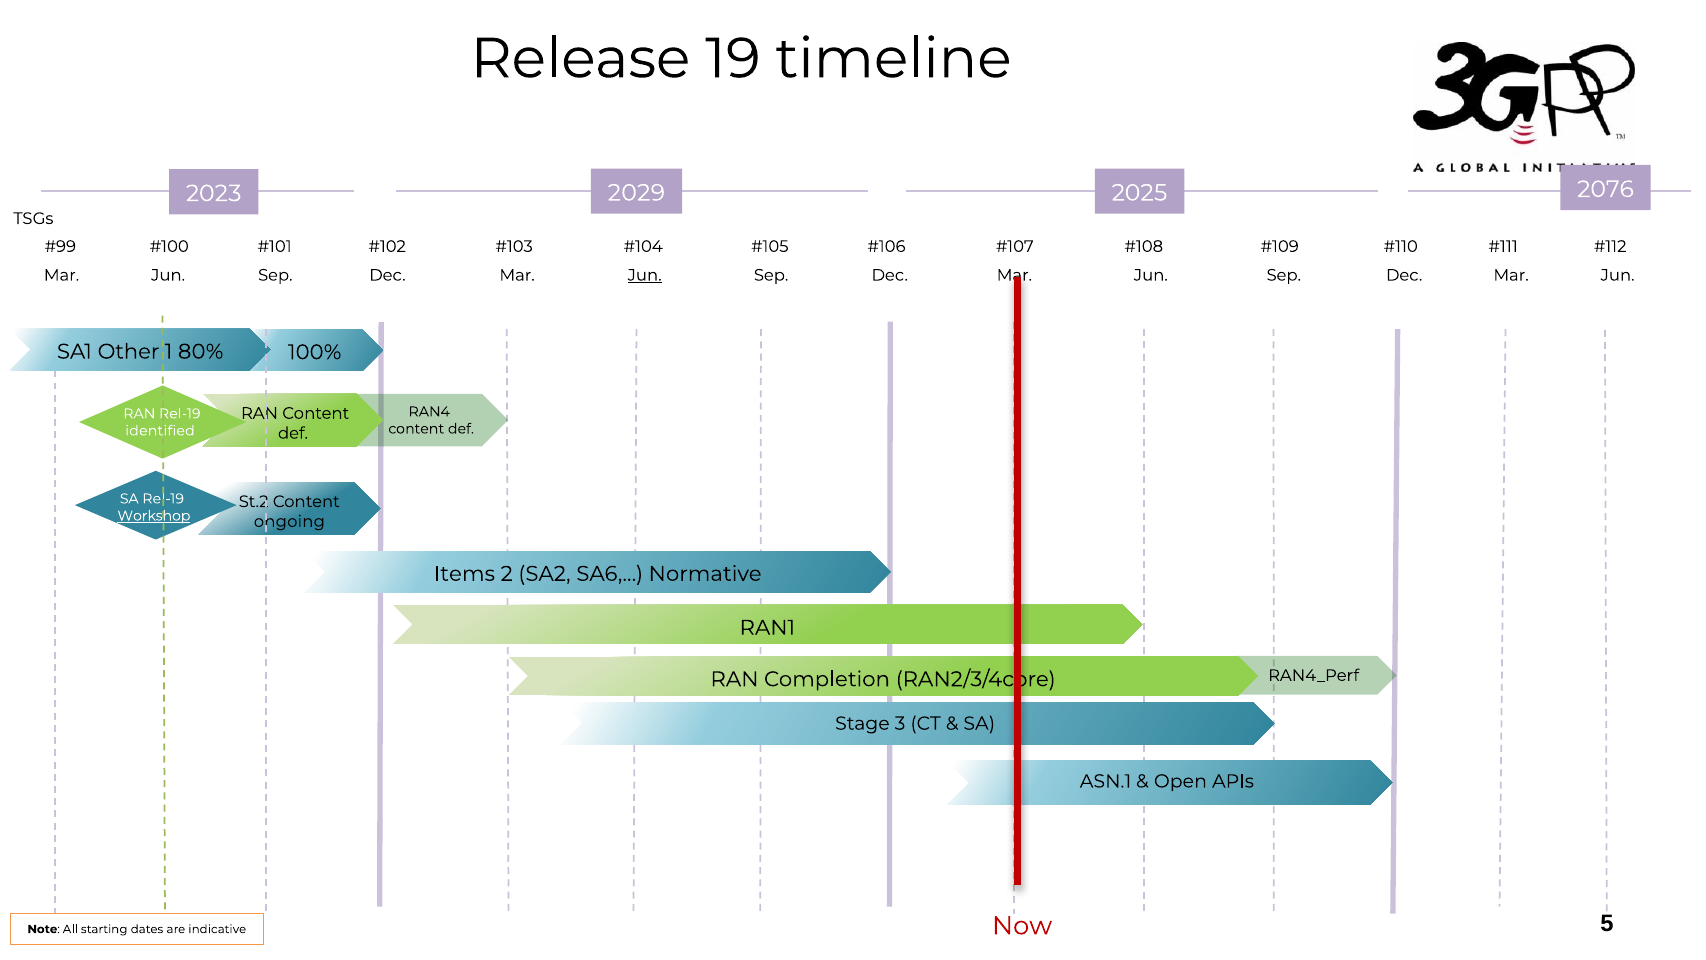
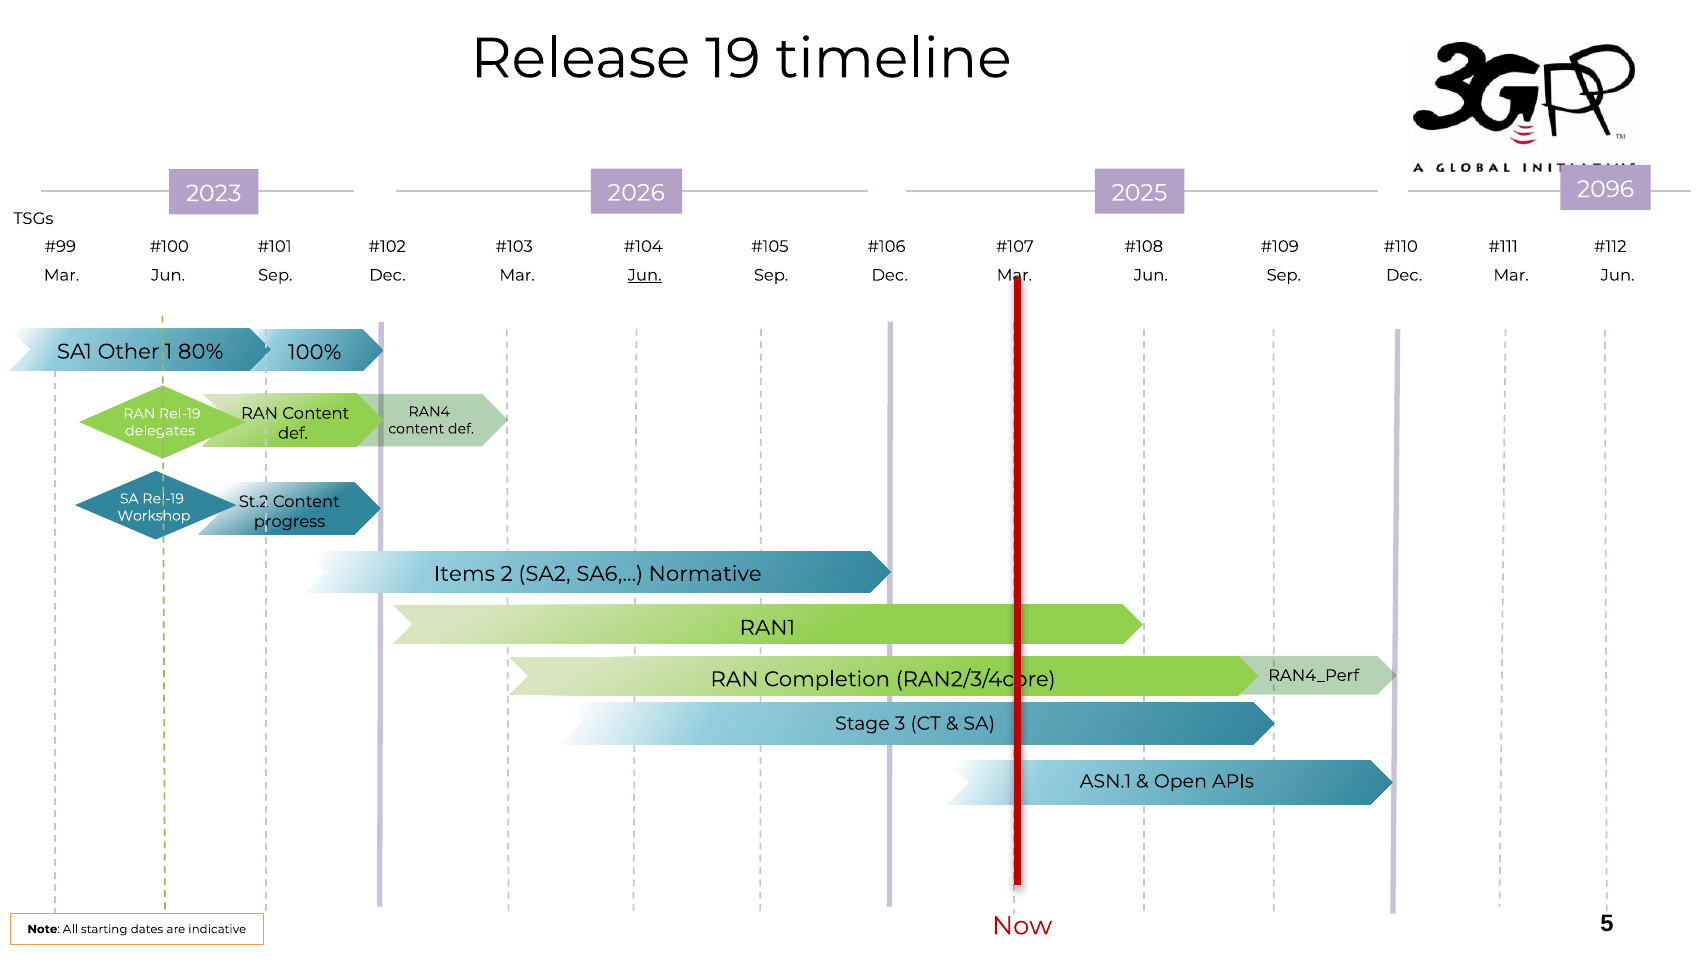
2076: 2076 -> 2096
2029: 2029 -> 2026
identified: identified -> delegates
Workshop underline: present -> none
ongoing: ongoing -> progress
